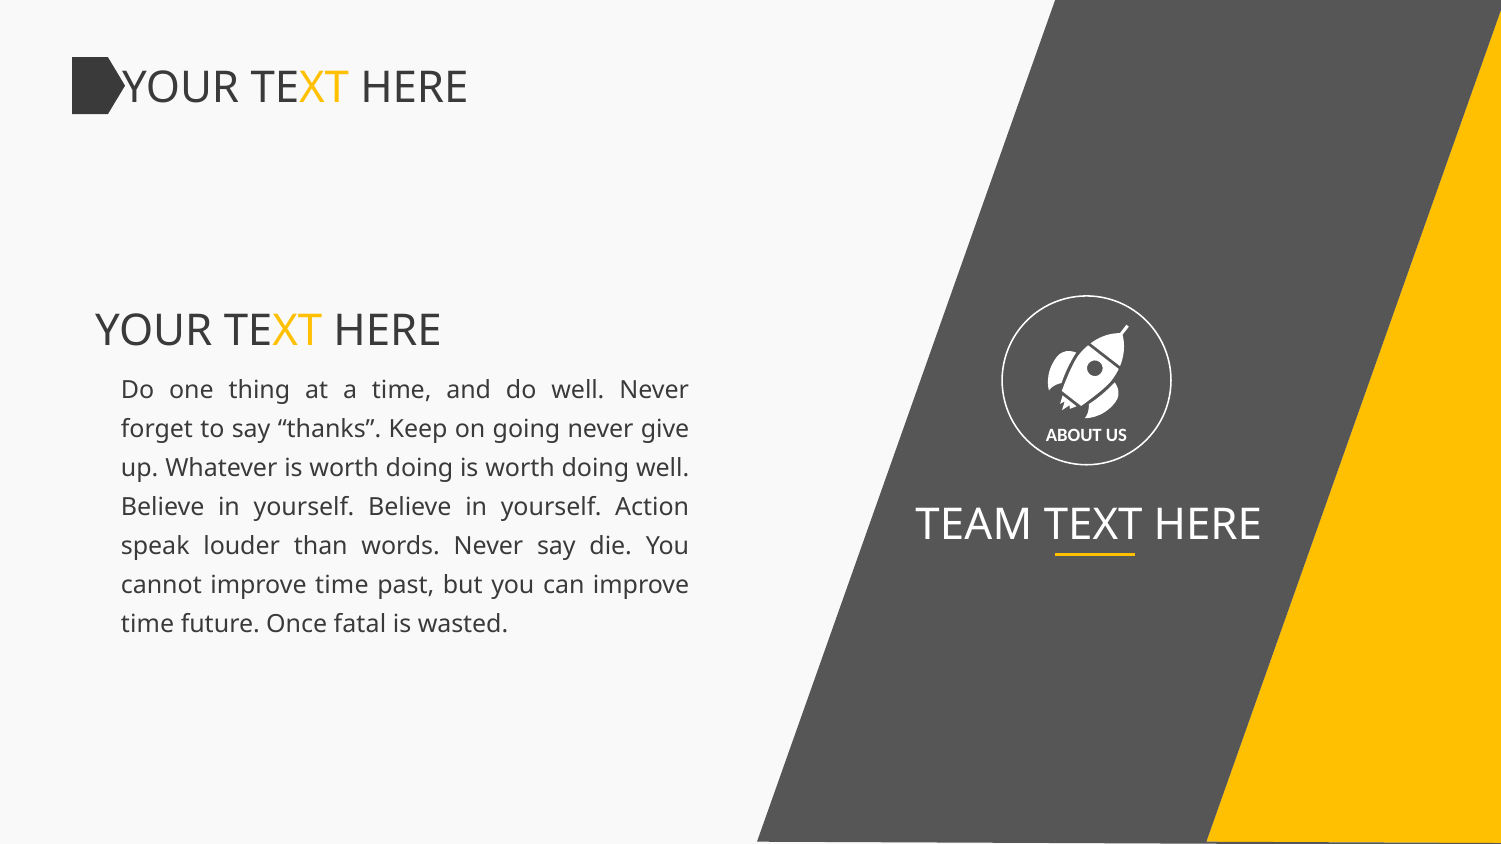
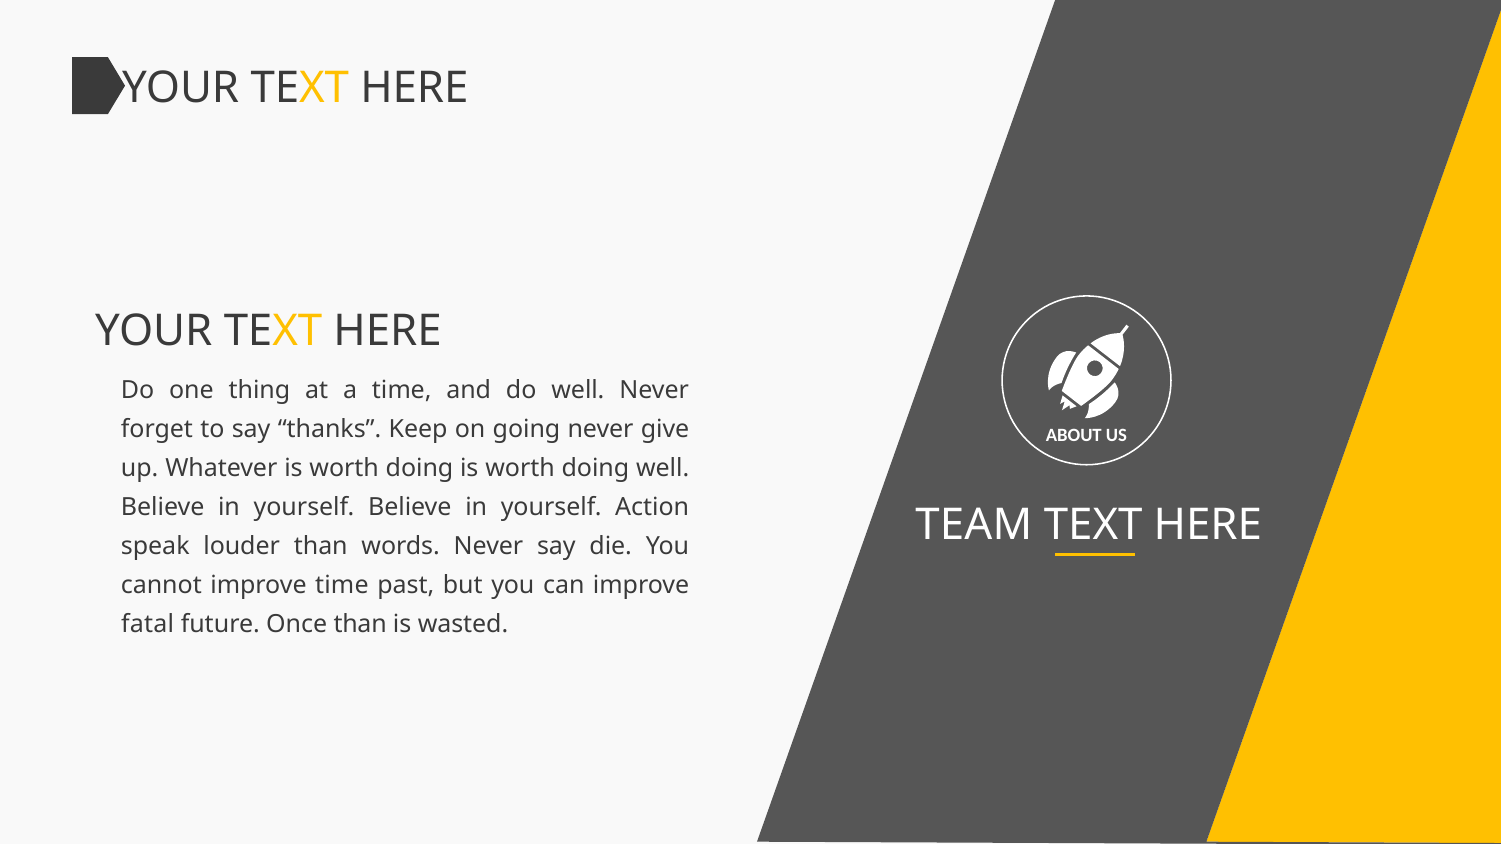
time at (148, 624): time -> fatal
Once fatal: fatal -> than
